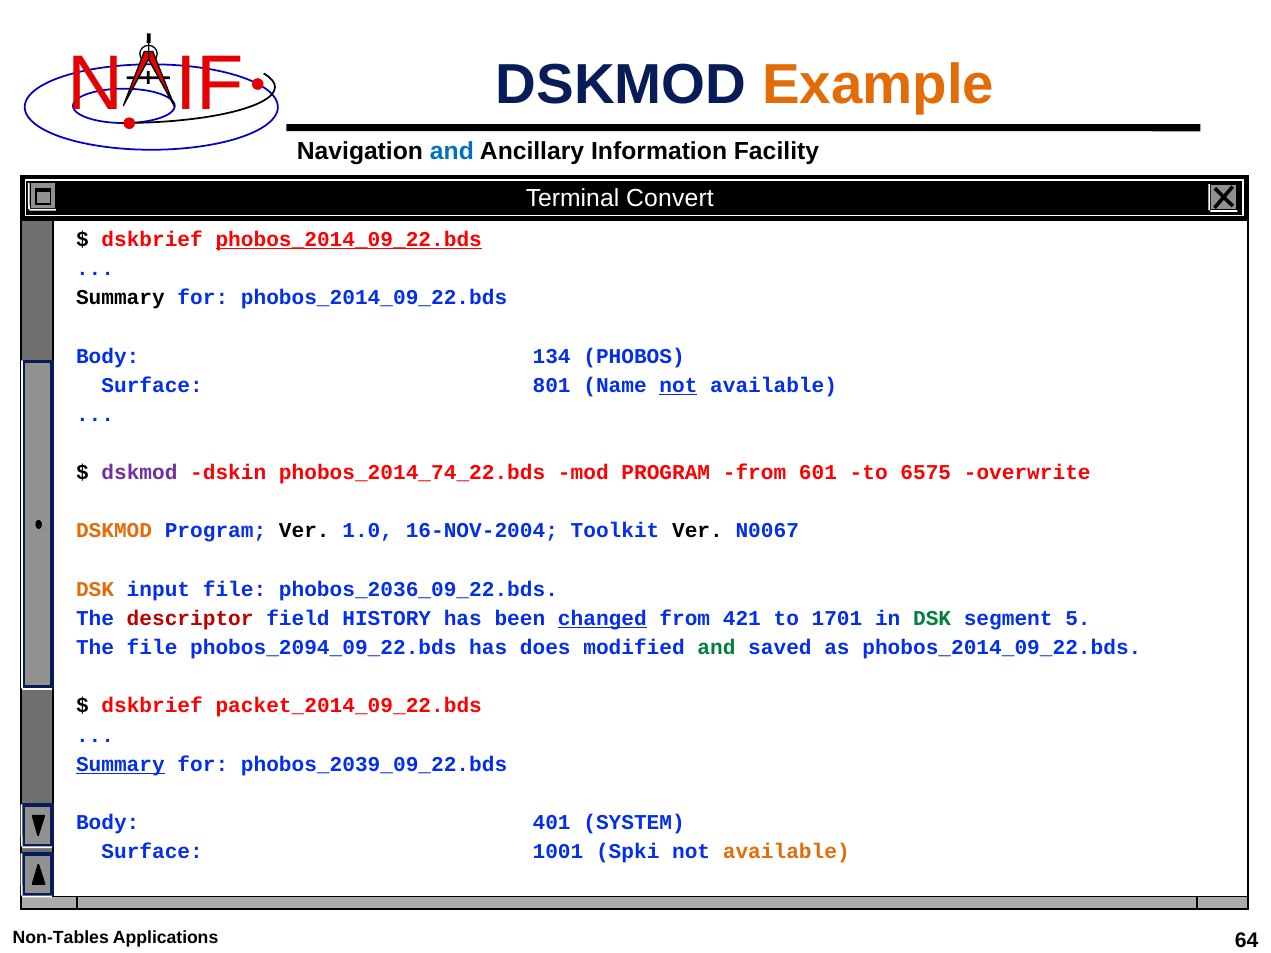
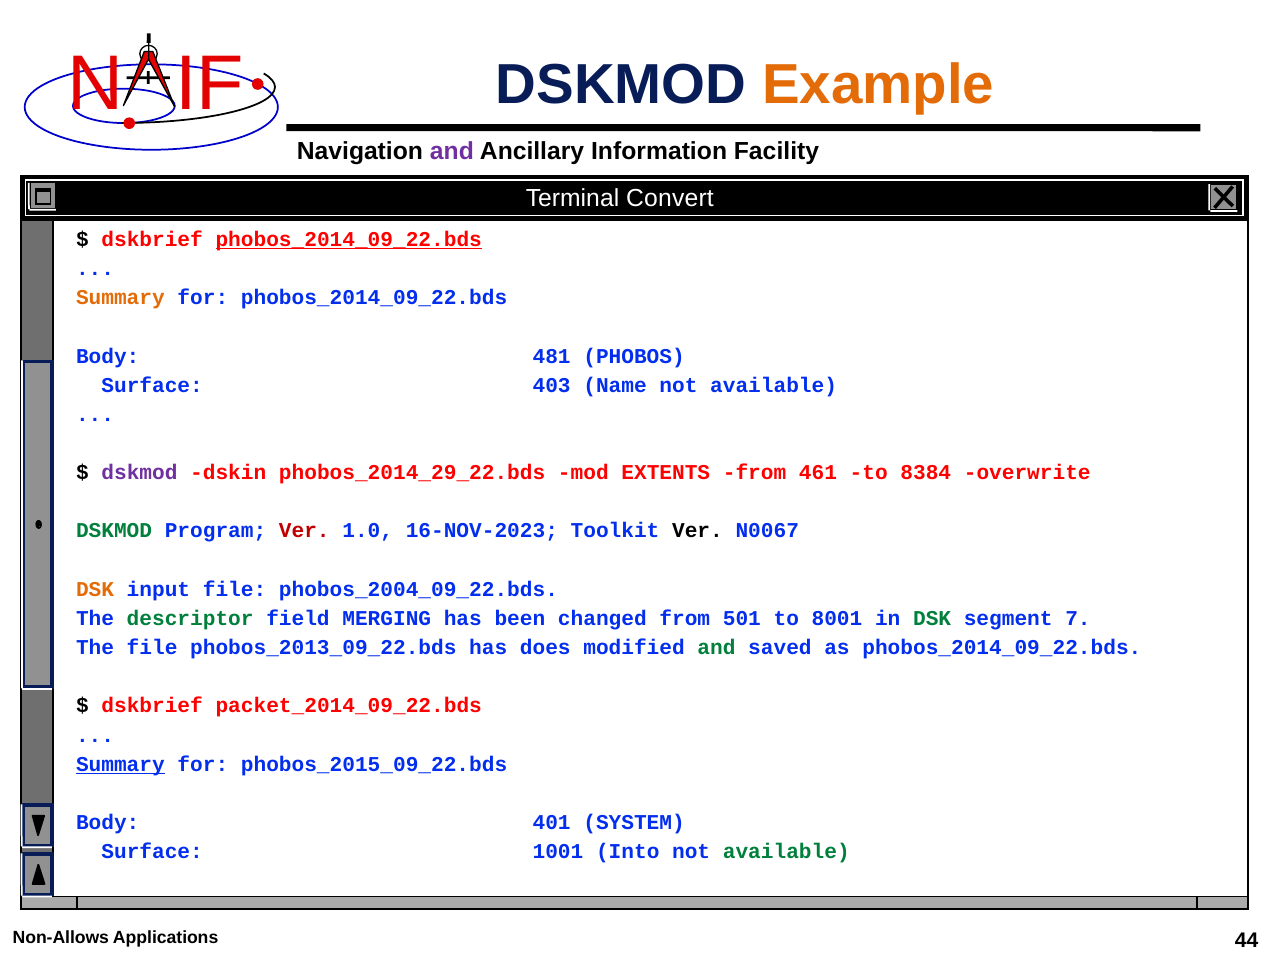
and at (452, 152) colour: blue -> purple
Summary at (120, 298) colour: black -> orange
134: 134 -> 481
801: 801 -> 403
not at (678, 385) underline: present -> none
phobos_2014_74_22.bds: phobos_2014_74_22.bds -> phobos_2014_29_22.bds
mod PROGRAM: PROGRAM -> EXTENTS
601: 601 -> 461
6575: 6575 -> 8384
DSKMOD at (114, 531) colour: orange -> green
Ver at (304, 531) colour: black -> red
16-NOV-2004: 16-NOV-2004 -> 16-NOV-2023
phobos_2036_09_22.bds: phobos_2036_09_22.bds -> phobos_2004_09_22.bds
descriptor colour: red -> green
HISTORY: HISTORY -> MERGING
changed underline: present -> none
421: 421 -> 501
1701: 1701 -> 8001
5: 5 -> 7
phobos_2094_09_22.bds: phobos_2094_09_22.bds -> phobos_2013_09_22.bds
phobos_2039_09_22.bds: phobos_2039_09_22.bds -> phobos_2015_09_22.bds
Spki: Spki -> Into
available at (786, 852) colour: orange -> green
Non-Tables: Non-Tables -> Non-Allows
64: 64 -> 44
